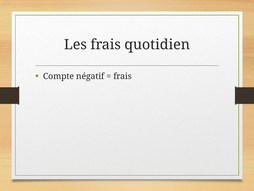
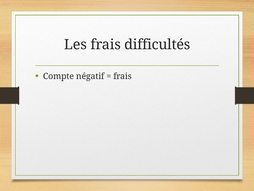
quotidien: quotidien -> difficultés
